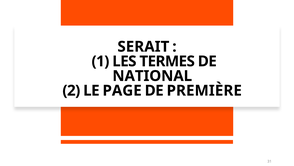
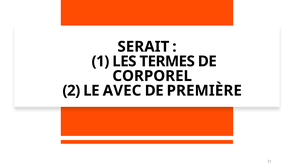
NATIONAL: NATIONAL -> CORPOREL
PAGE: PAGE -> AVEC
